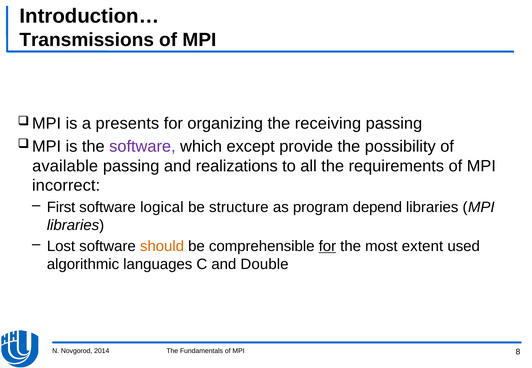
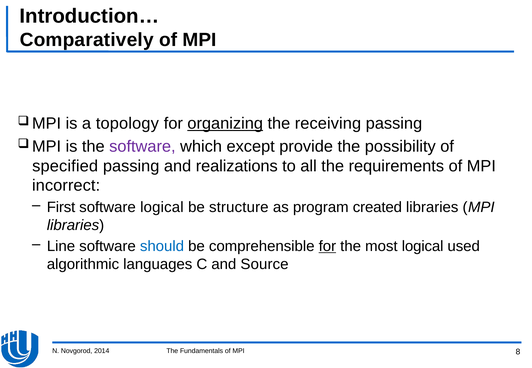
Transmissions: Transmissions -> Comparatively
presents: presents -> topology
organizing underline: none -> present
available: available -> specified
depend: depend -> created
Lost: Lost -> Line
should colour: orange -> blue
most extent: extent -> logical
Double: Double -> Source
